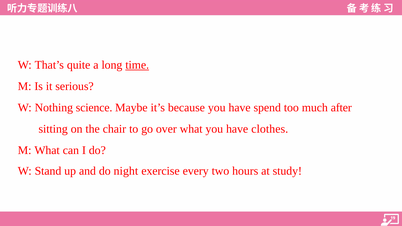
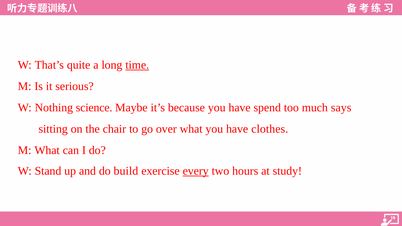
after: after -> says
night: night -> build
every underline: none -> present
